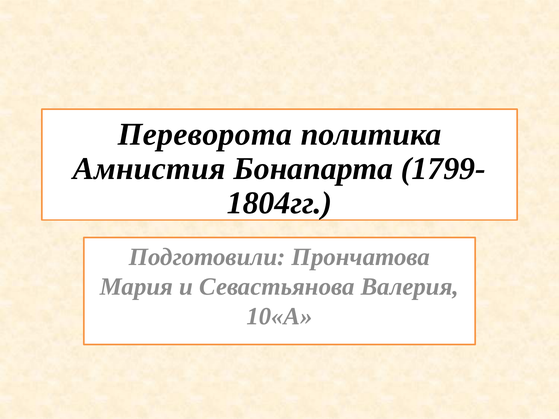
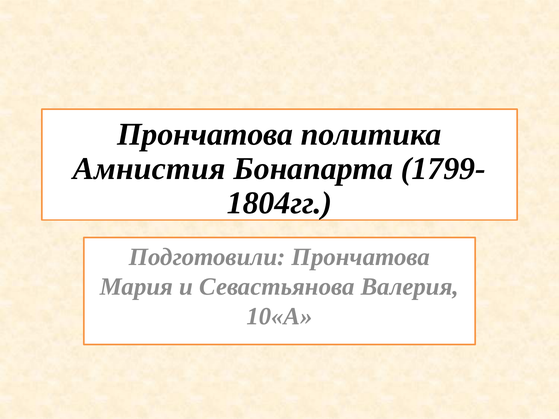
Переворота at (205, 134): Переворота -> Прончатова
